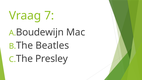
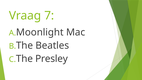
Boudewijn: Boudewijn -> Moonlight
